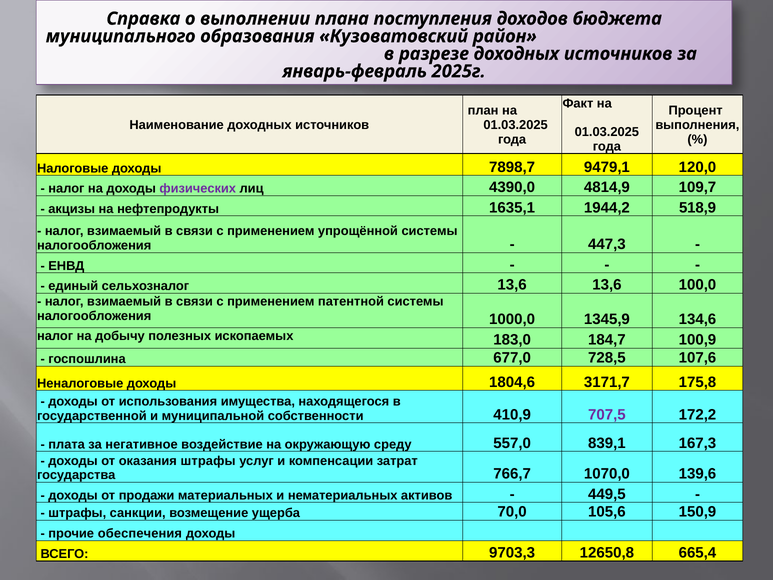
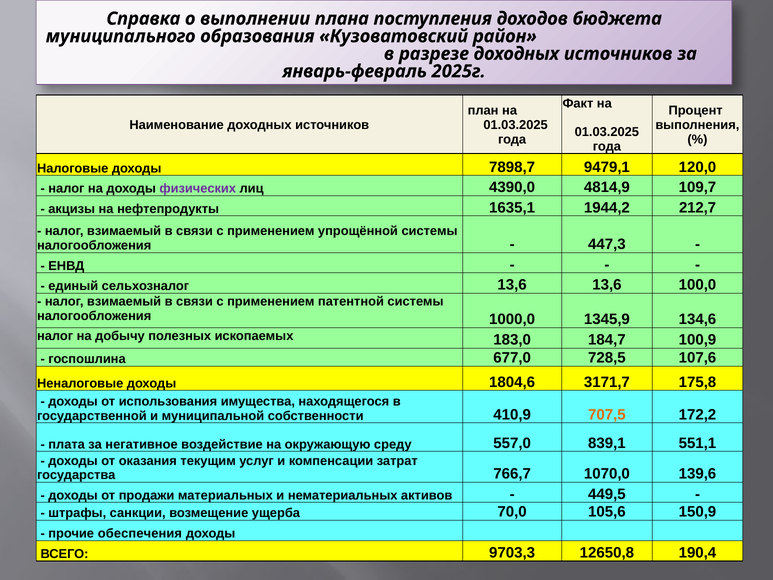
518,9: 518,9 -> 212,7
707,5 colour: purple -> orange
167,3: 167,3 -> 551,1
оказания штрафы: штрафы -> текущим
665,4: 665,4 -> 190,4
